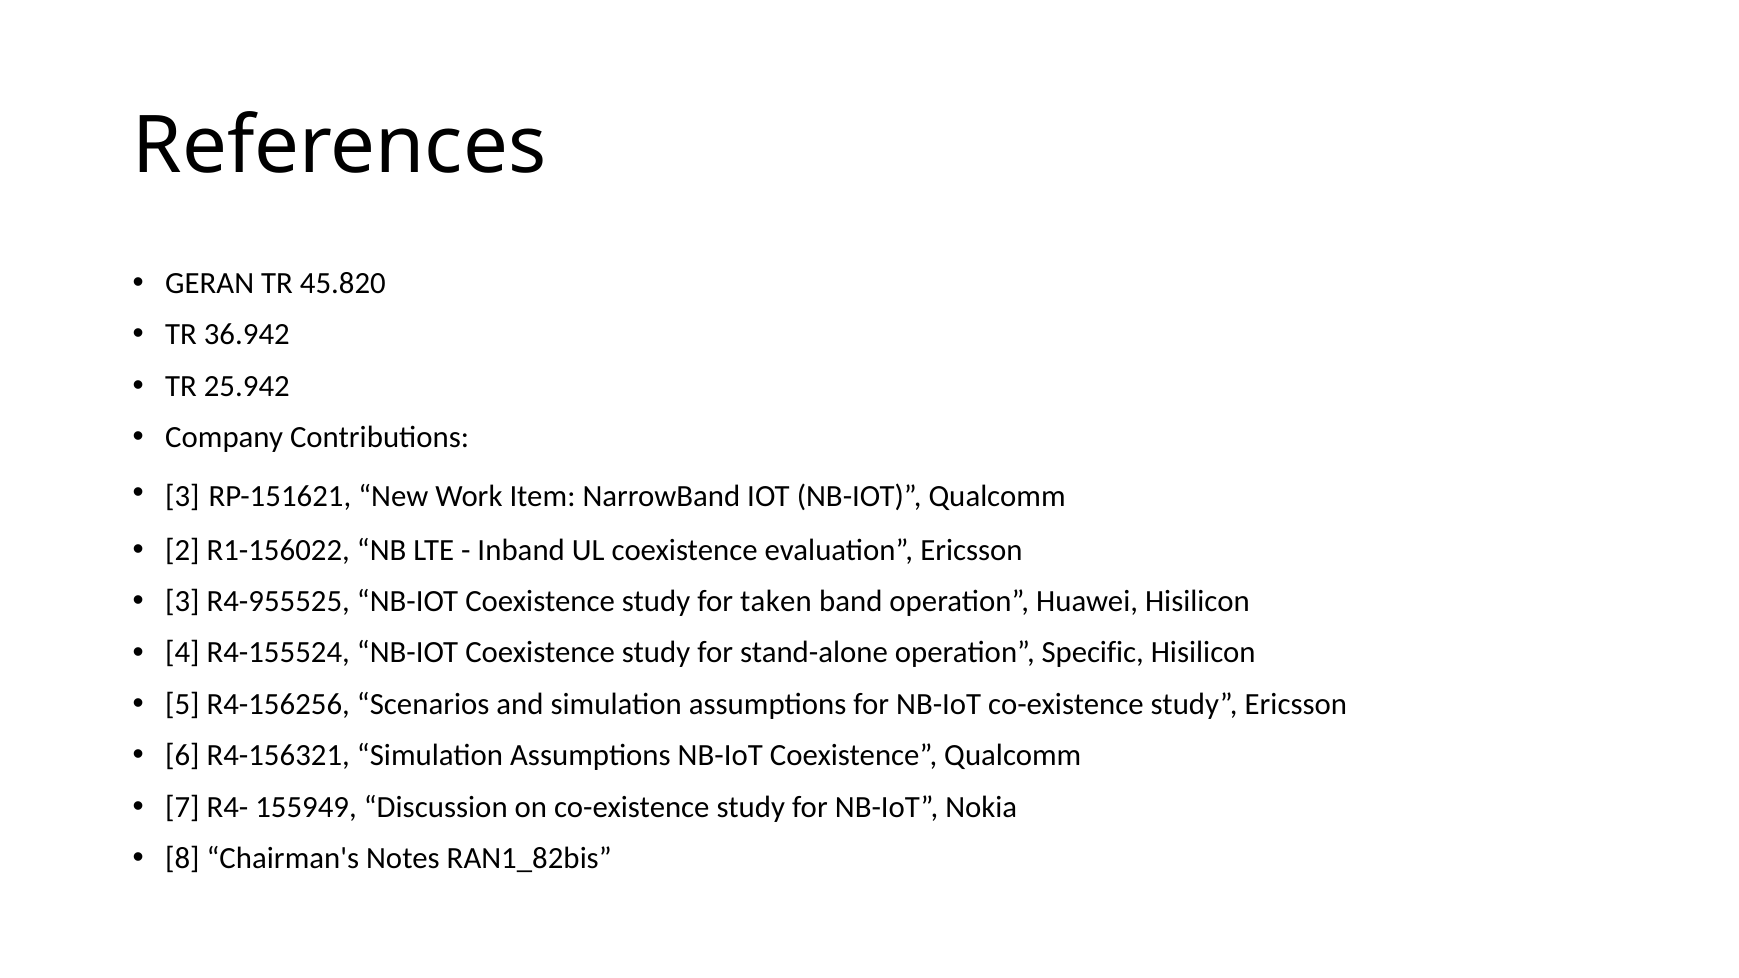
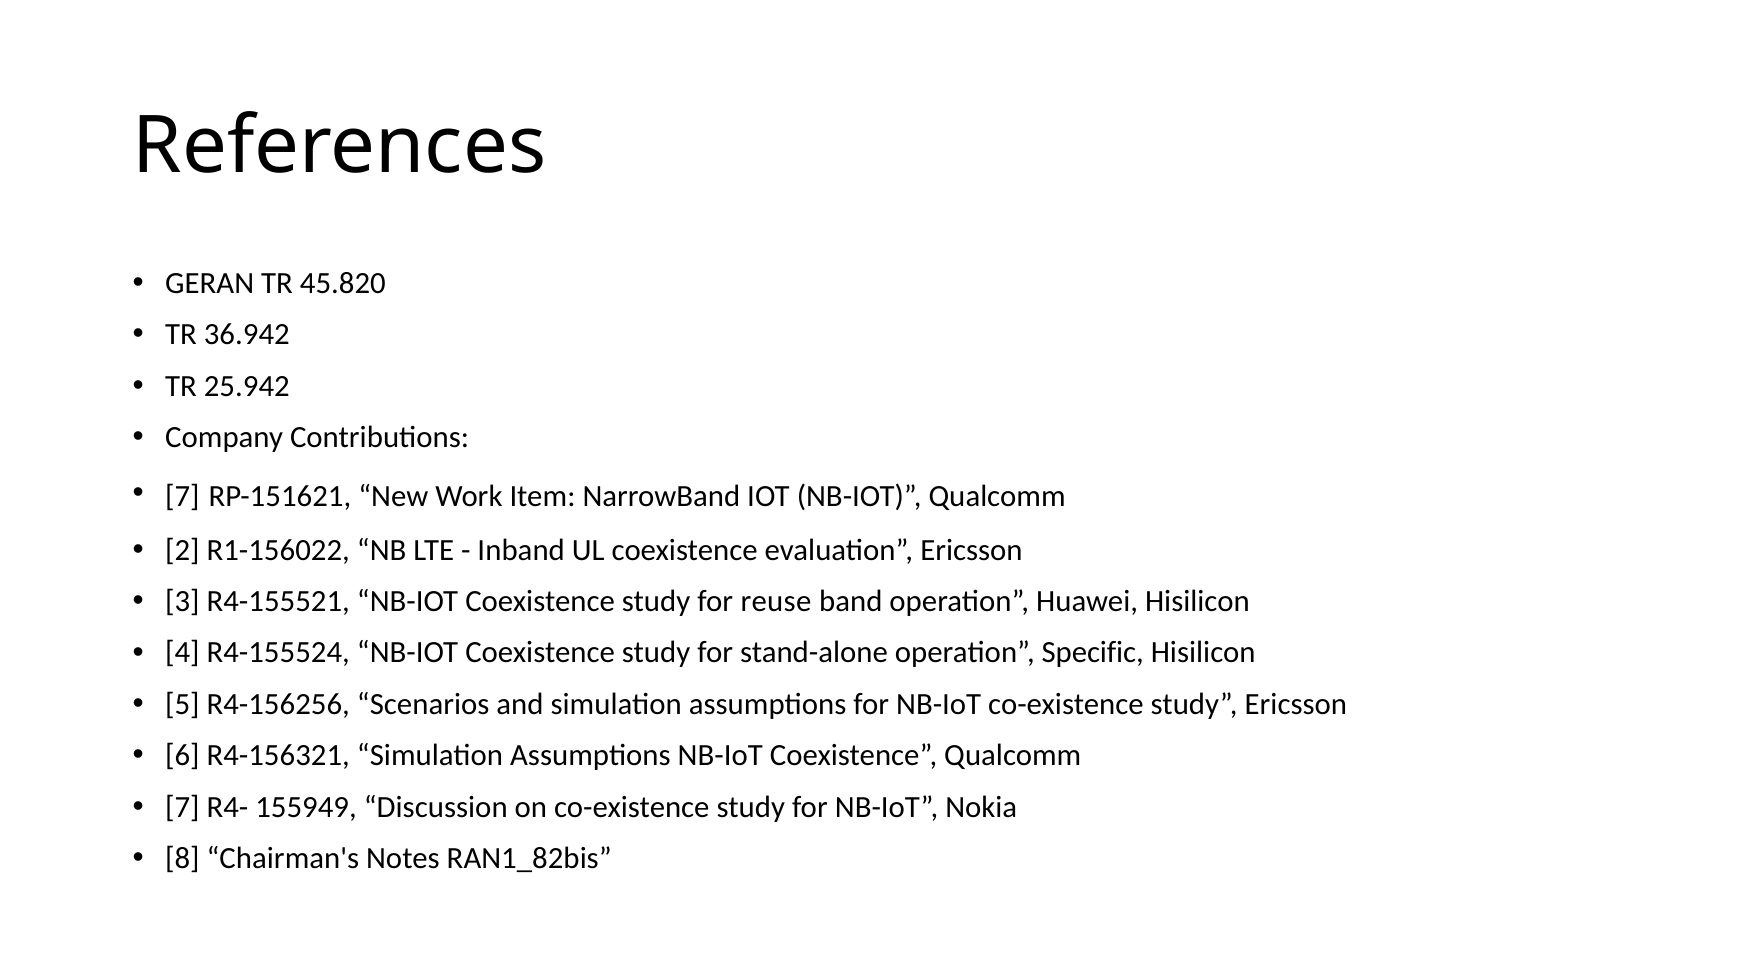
3 at (182, 497): 3 -> 7
R4-955525: R4-955525 -> R4-155521
taken: taken -> reuse
